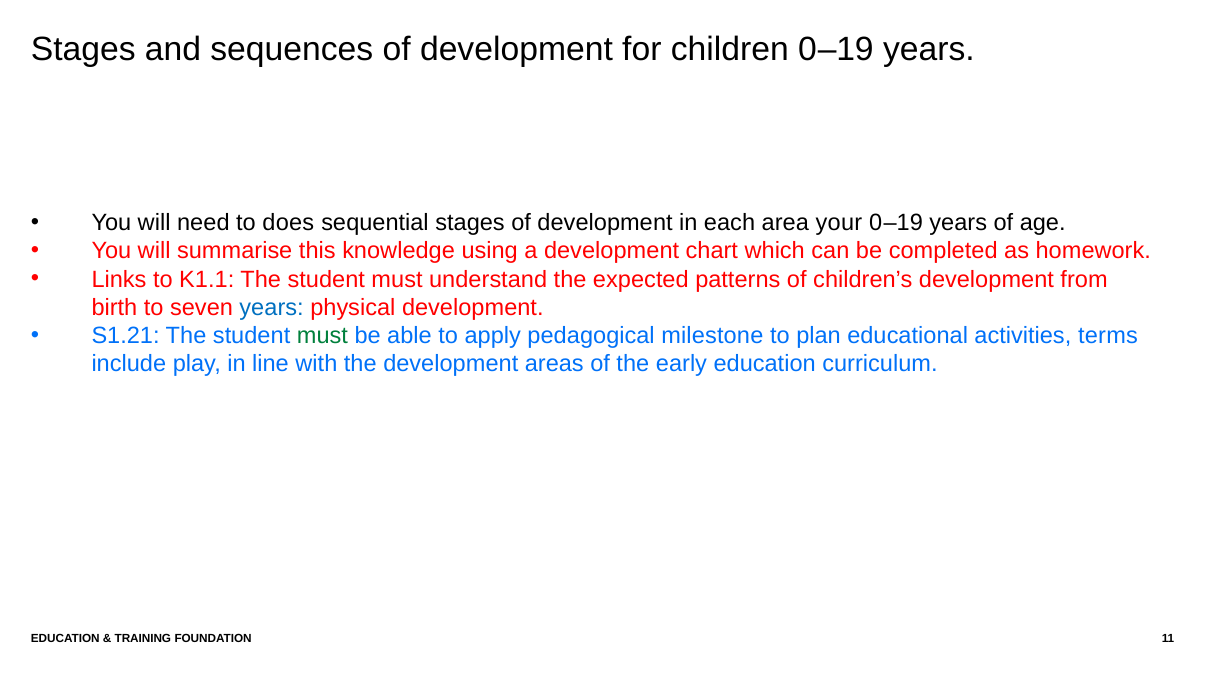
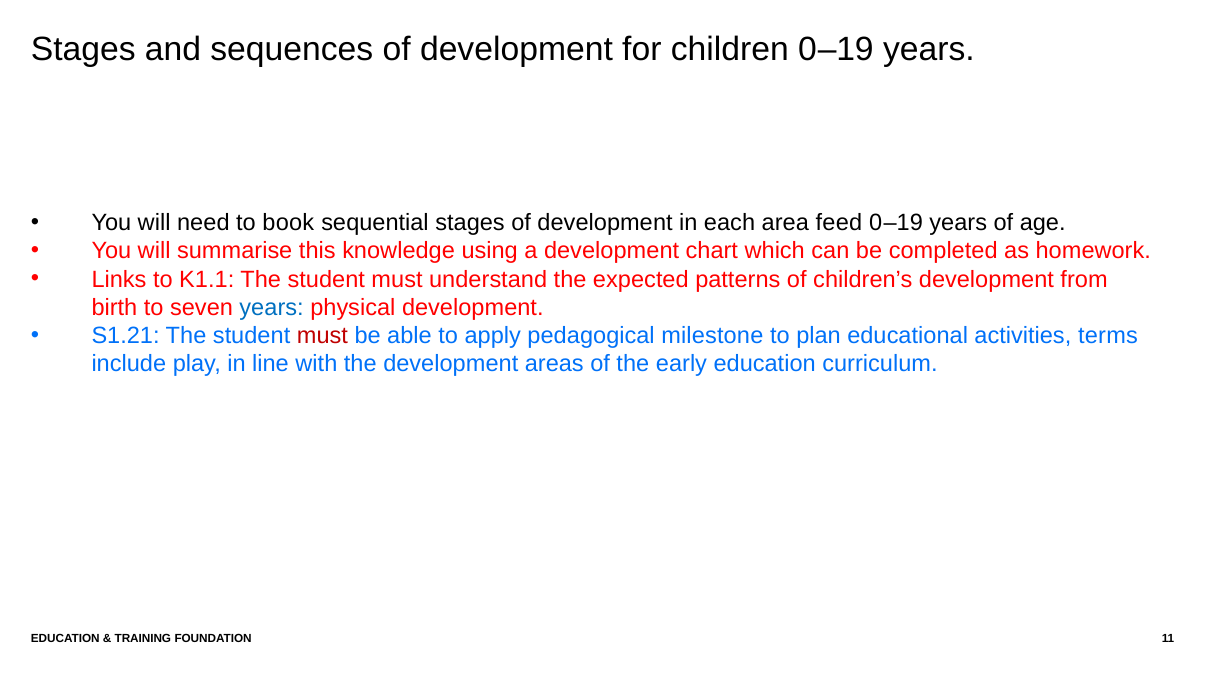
does: does -> book
your: your -> feed
must at (322, 336) colour: green -> red
